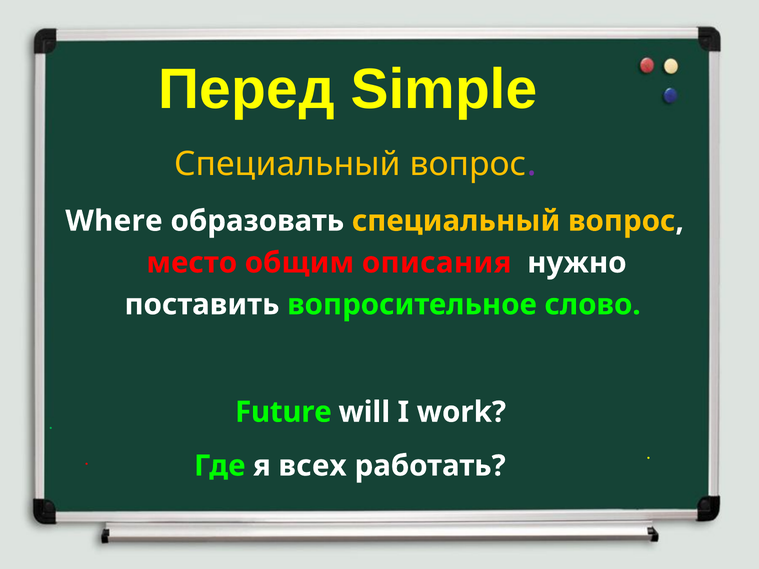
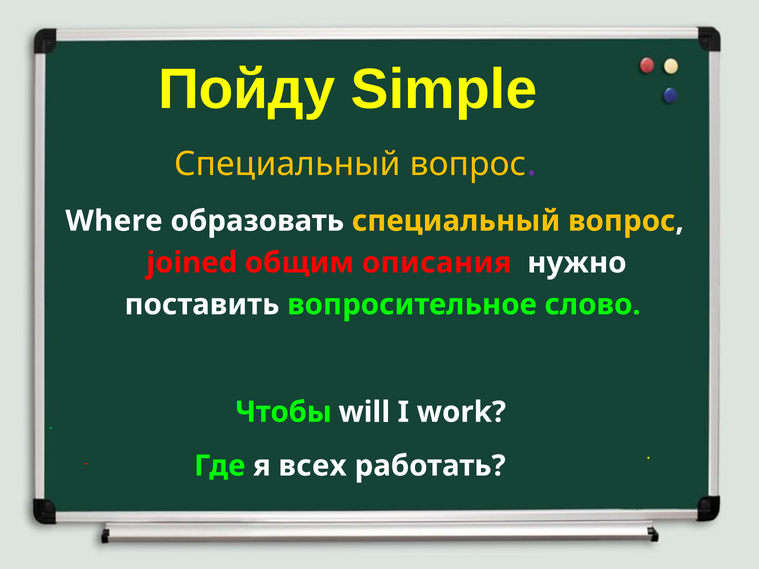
Перед: Перед -> Пойду
место: место -> joined
Future: Future -> Чтобы
